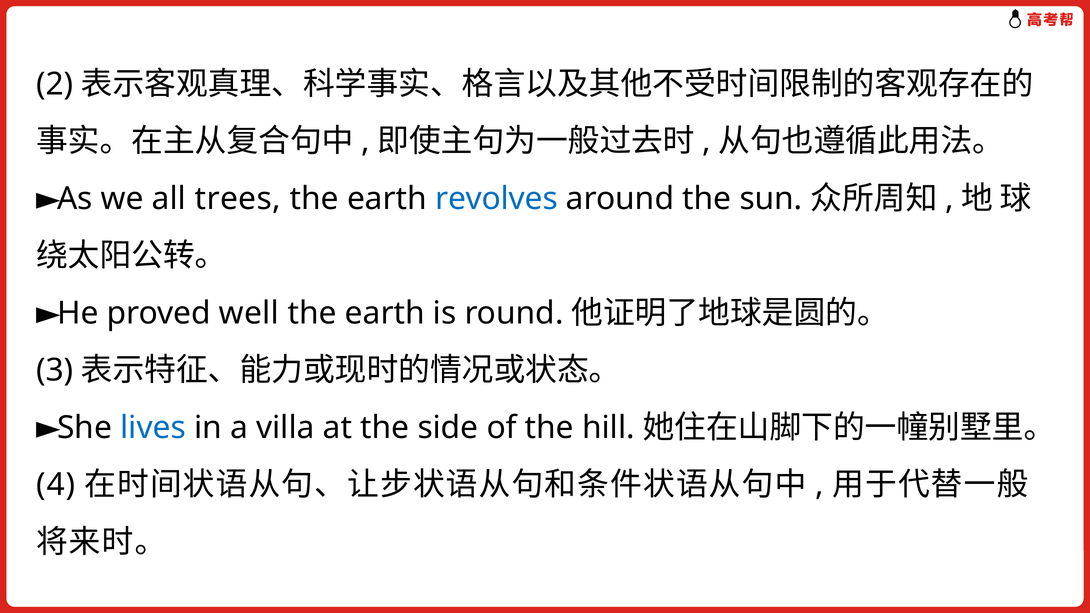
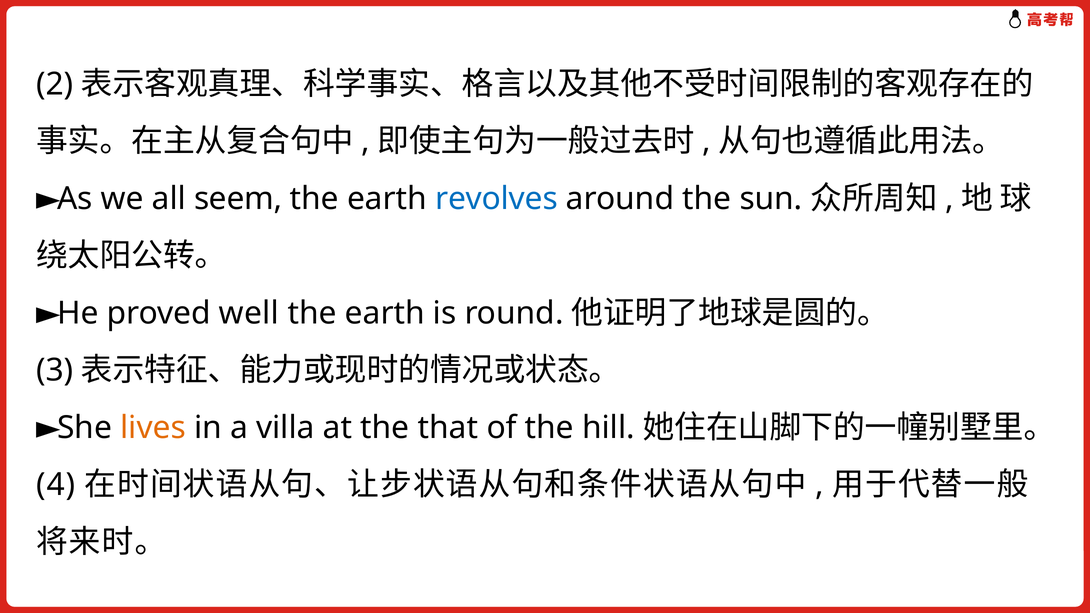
trees: trees -> seem
lives colour: blue -> orange
side: side -> that
